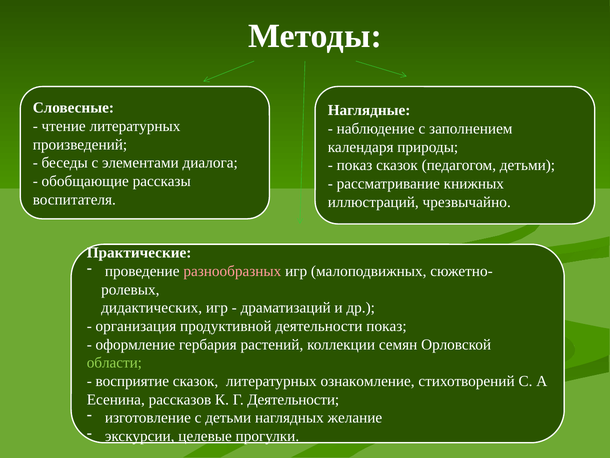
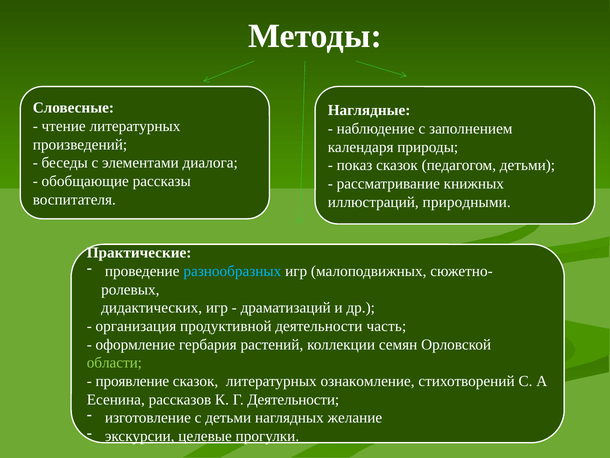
чрезвычайно: чрезвычайно -> природными
разнообразных colour: pink -> light blue
деятельности показ: показ -> часть
восприятие: восприятие -> проявление
